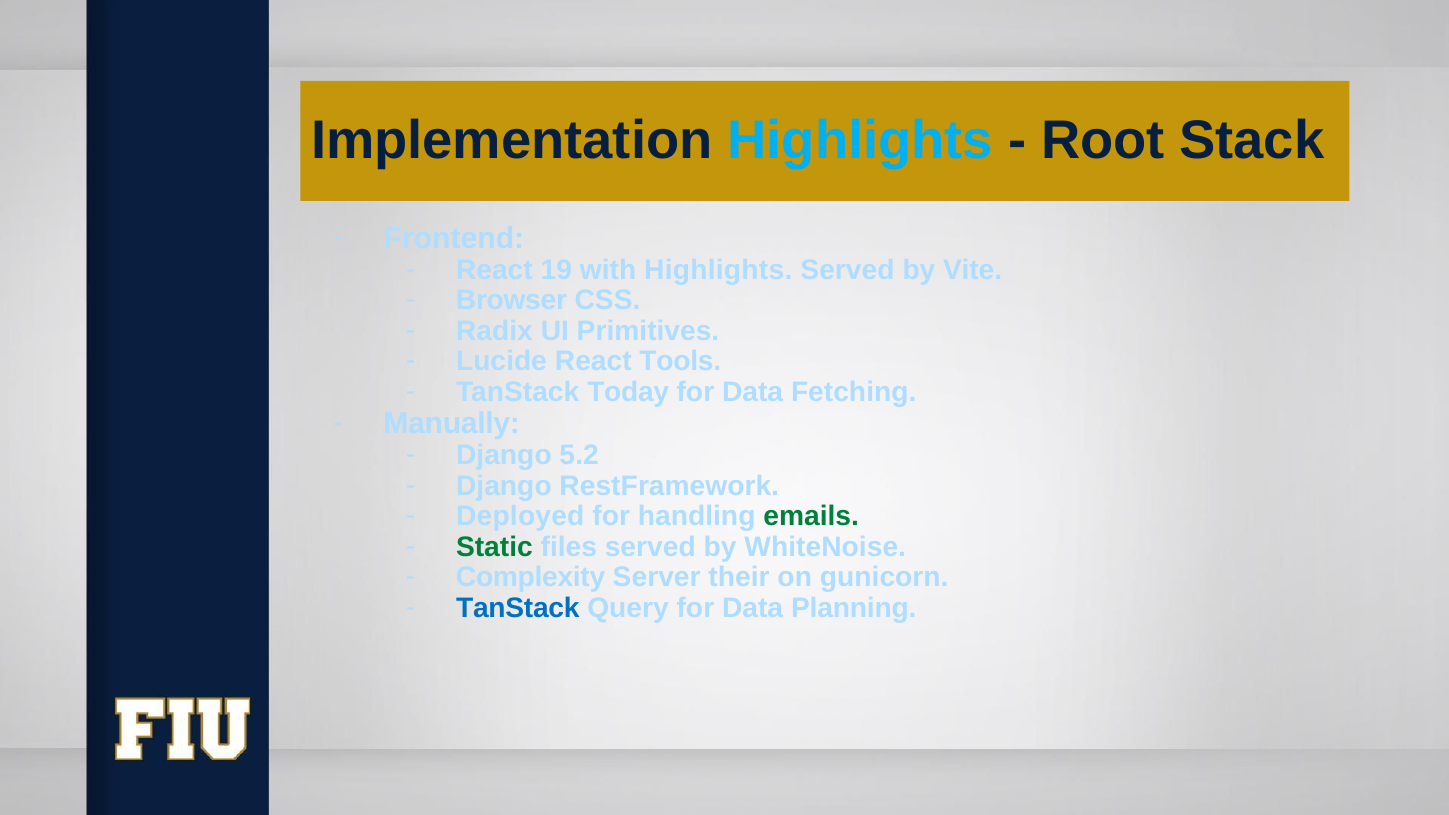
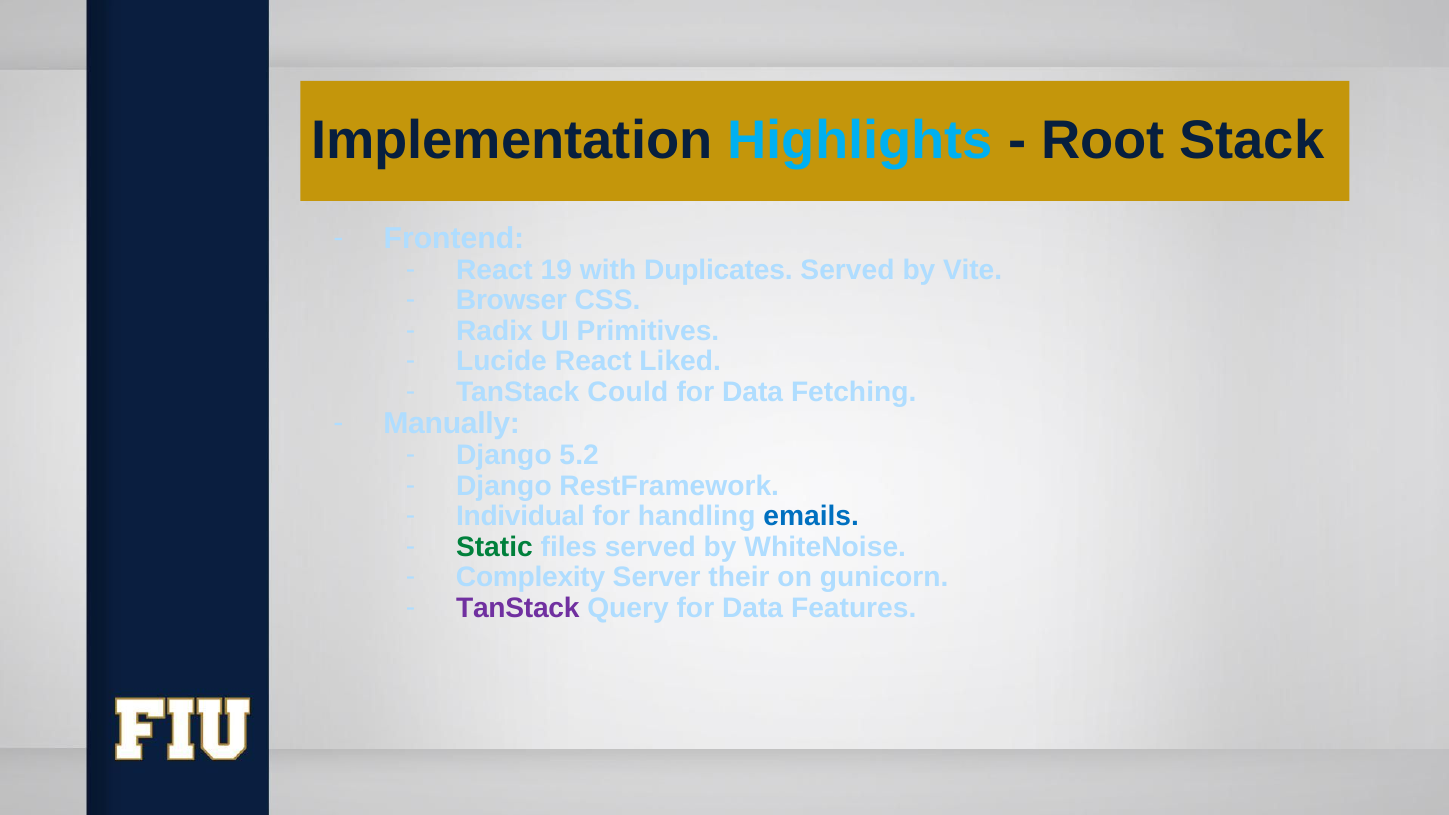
with Highlights: Highlights -> Duplicates
Tools: Tools -> Liked
Today: Today -> Could
Deployed: Deployed -> Individual
emails colour: green -> blue
TanStack at (518, 608) colour: blue -> purple
Planning: Planning -> Features
